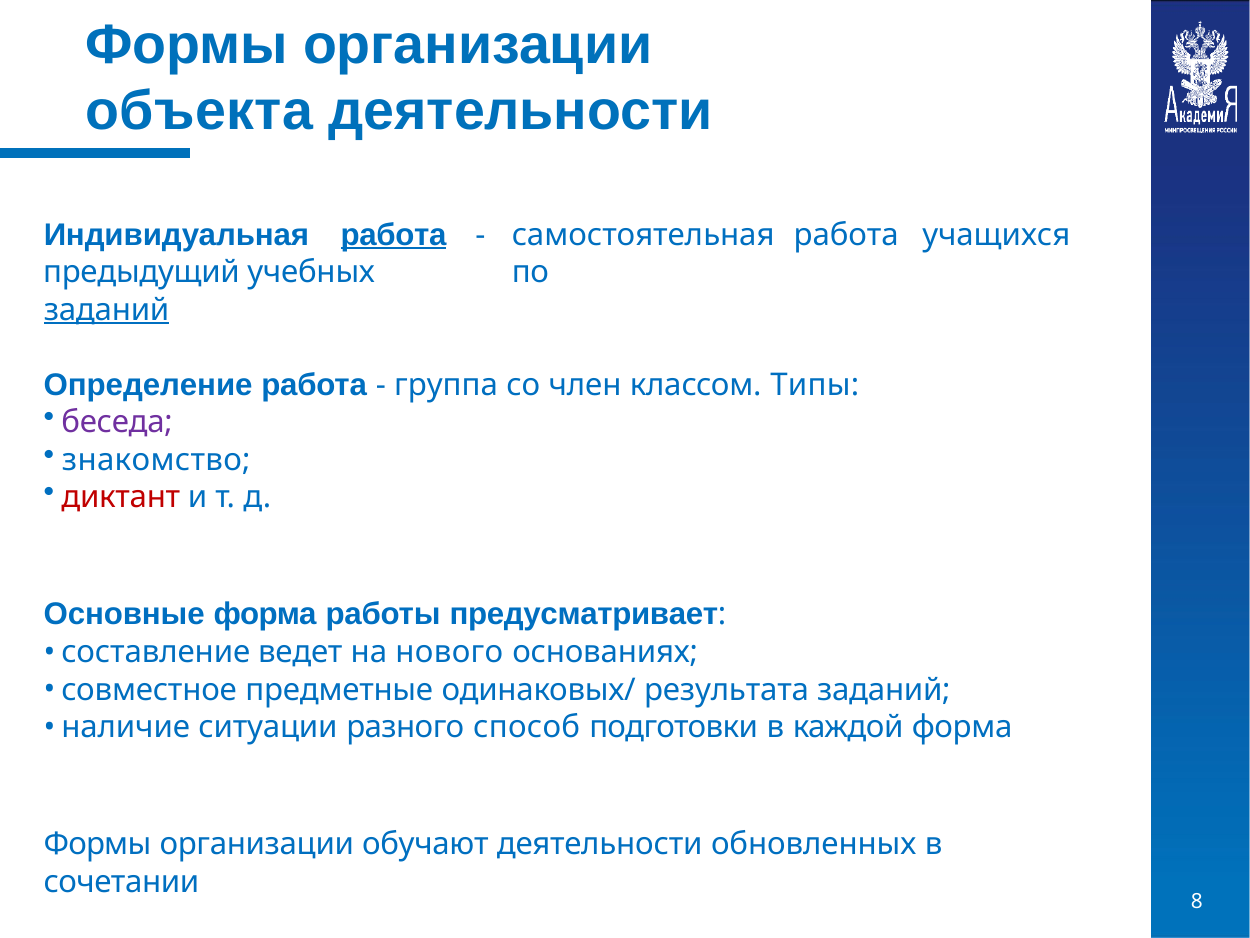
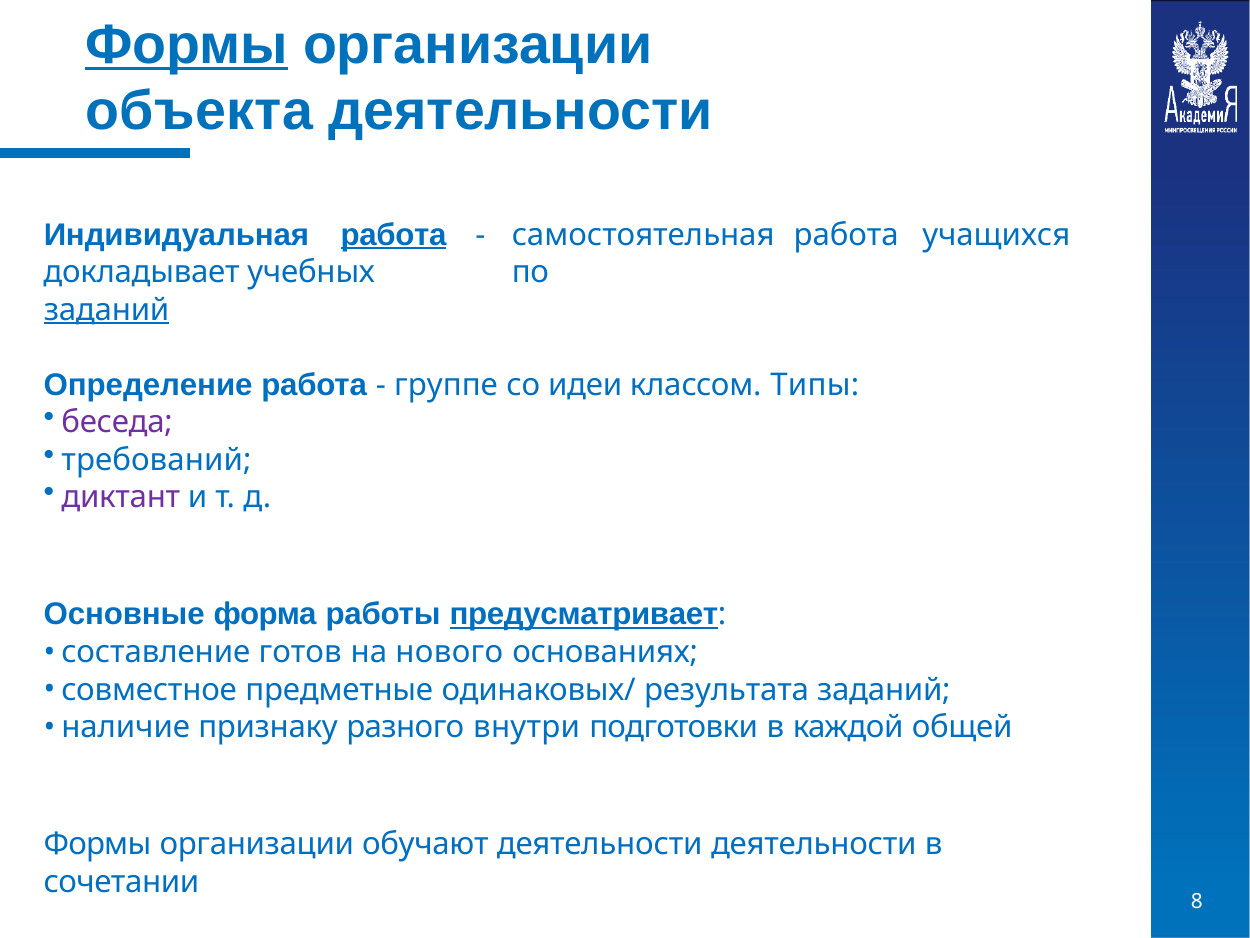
Формы at (187, 45) underline: none -> present
предыдущий: предыдущий -> докладывает
группа: группа -> группе
член: член -> идеи
знакомство: знакомство -> требований
диктант colour: red -> purple
предусматривает underline: none -> present
ведет: ведет -> готов
ситуации: ситуации -> признаку
способ: способ -> внутри
каждой форма: форма -> общей
деятельности обновленных: обновленных -> деятельности
